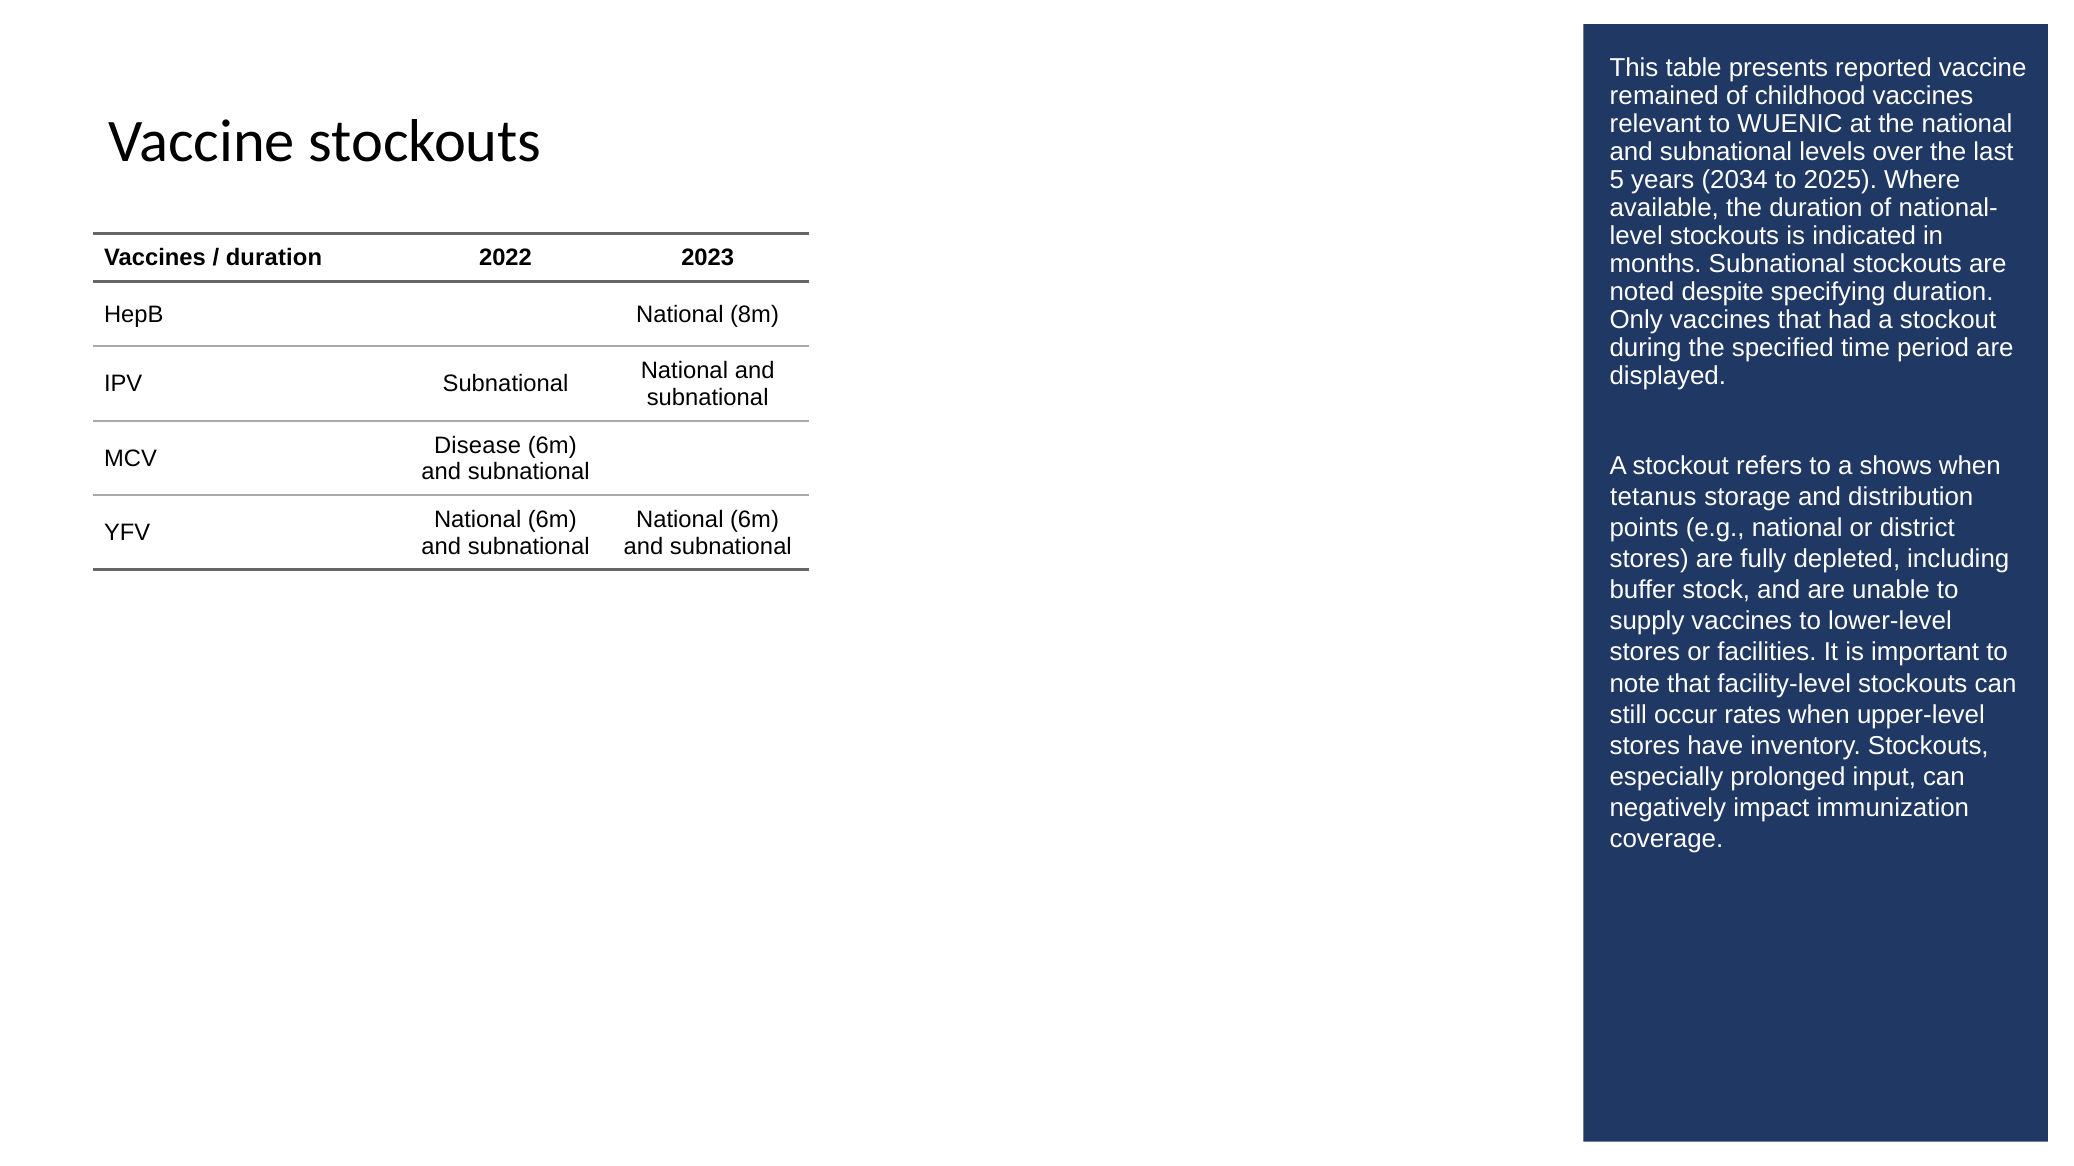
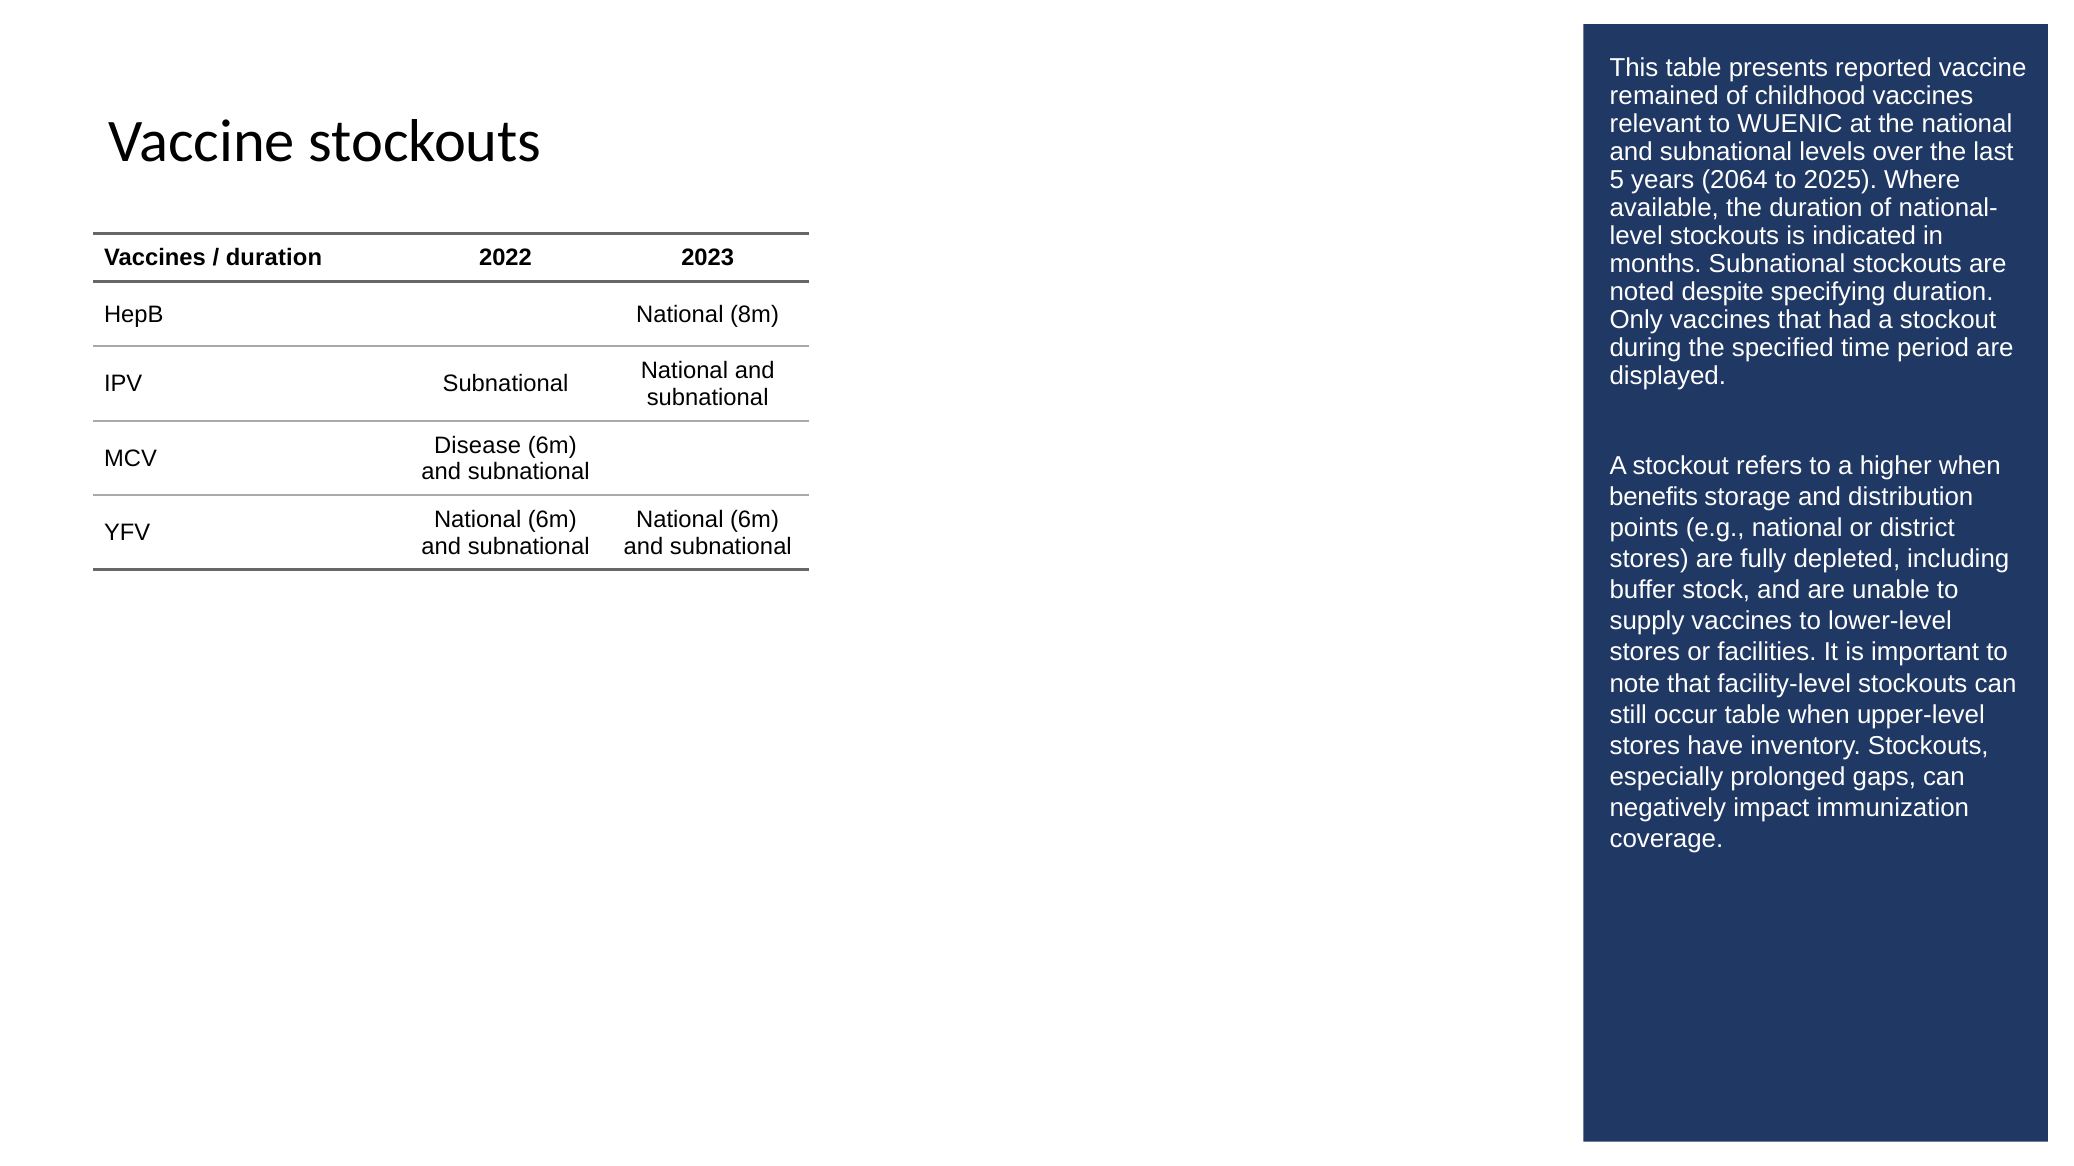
2034: 2034 -> 2064
shows: shows -> higher
tetanus: tetanus -> benefits
occur rates: rates -> table
input: input -> gaps
